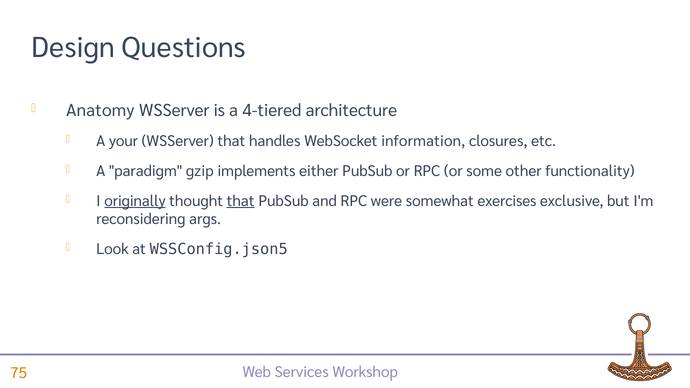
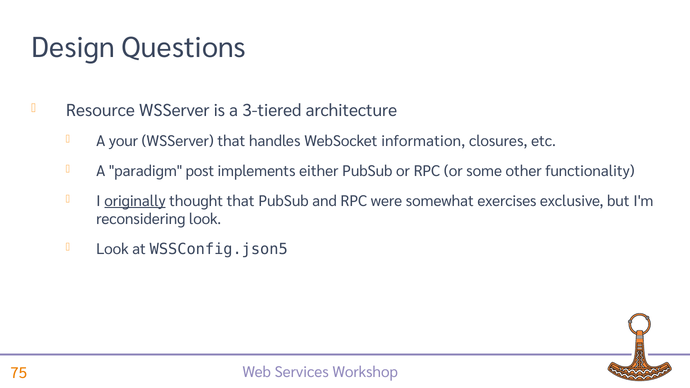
Anatomy: Anatomy -> Resource
4-tiered: 4-tiered -> 3-tiered
gzip: gzip -> post
that at (241, 201) underline: present -> none
reconsidering args: args -> look
